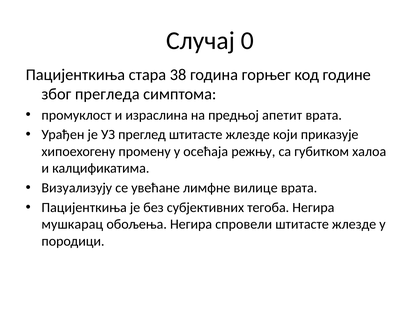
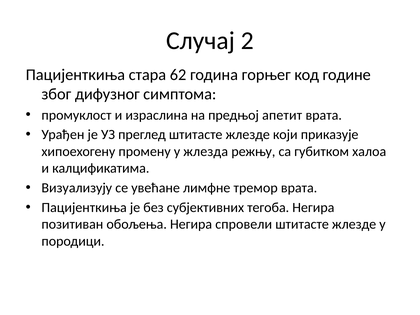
0: 0 -> 2
38: 38 -> 62
прегледа: прегледа -> дифузног
осећаја: осећаја -> жлезда
вилице: вилице -> тремор
мушкарац: мушкарац -> позитиван
